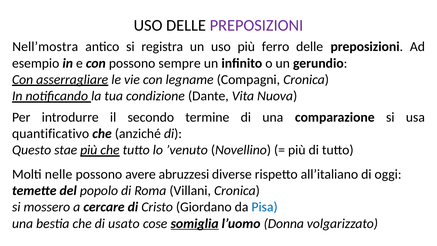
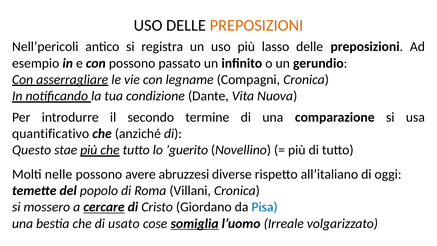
PREPOSIZIONI at (256, 25) colour: purple -> orange
Nell’mostra: Nell’mostra -> Nell’pericoli
ferro: ferro -> lasso
sempre: sempre -> passato
’venuto: ’venuto -> ’guerito
cercare underline: none -> present
Donna: Donna -> Irreale
